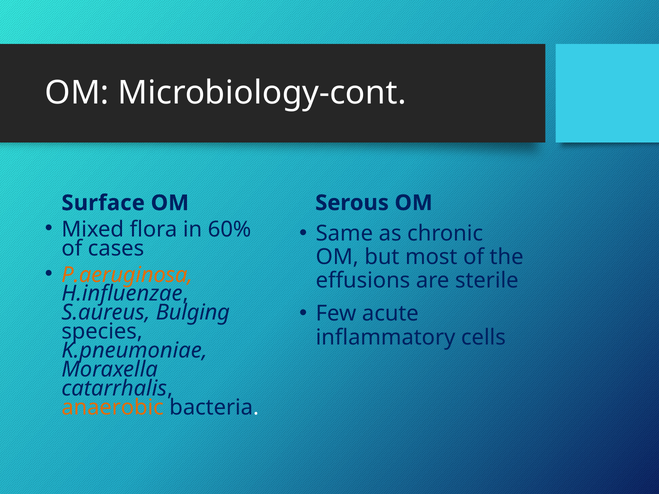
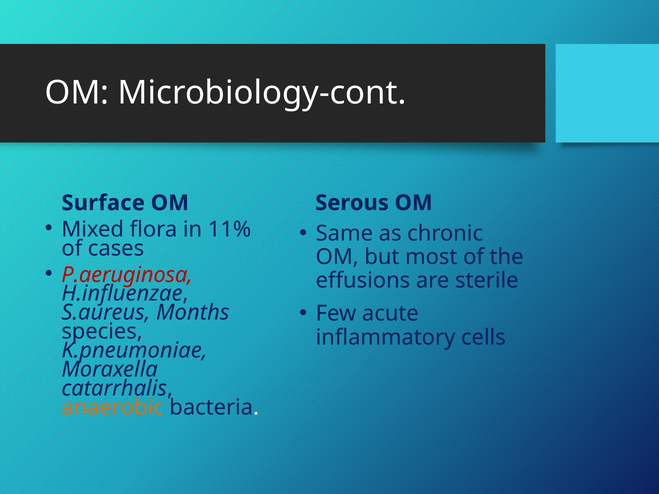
60%: 60% -> 11%
P.aeruginosa colour: orange -> red
Bulging: Bulging -> Months
